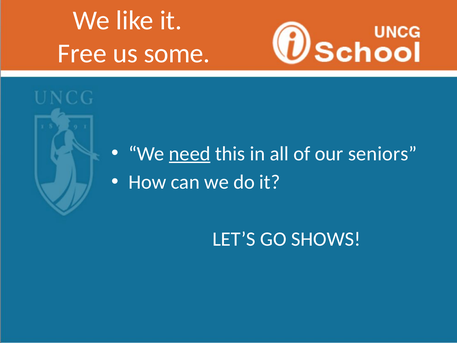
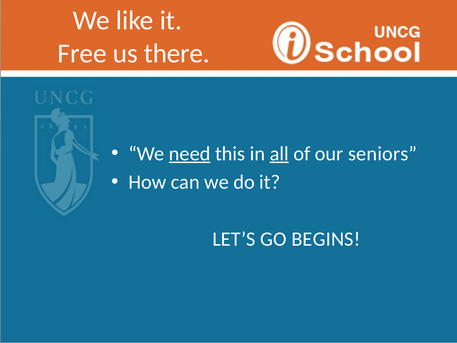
some: some -> there
all underline: none -> present
SHOWS: SHOWS -> BEGINS
